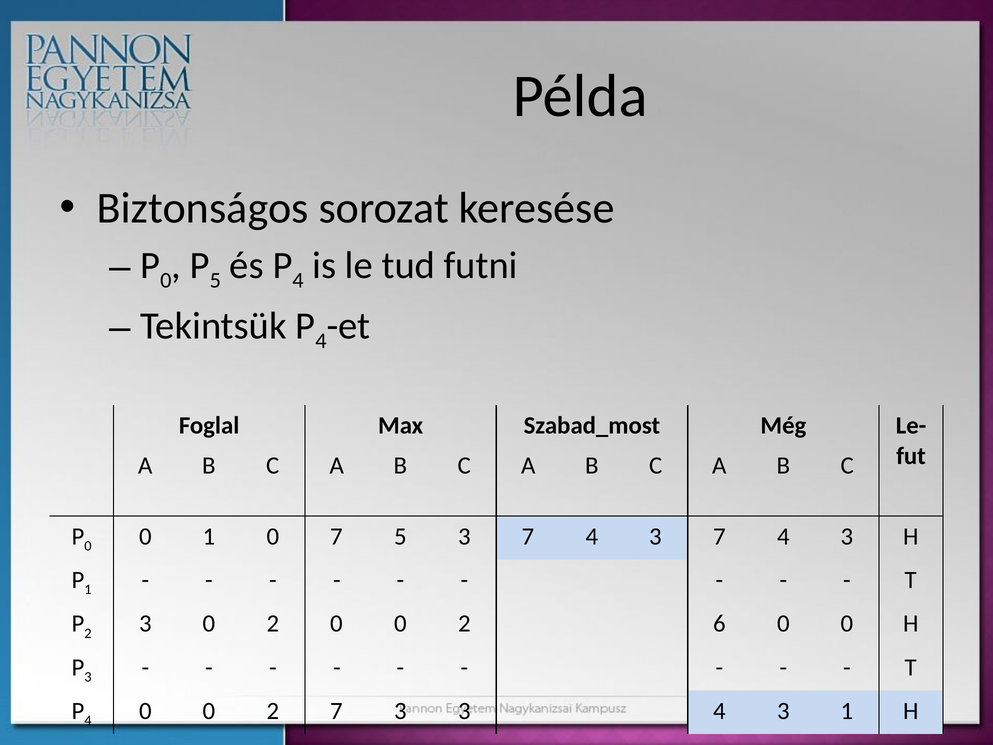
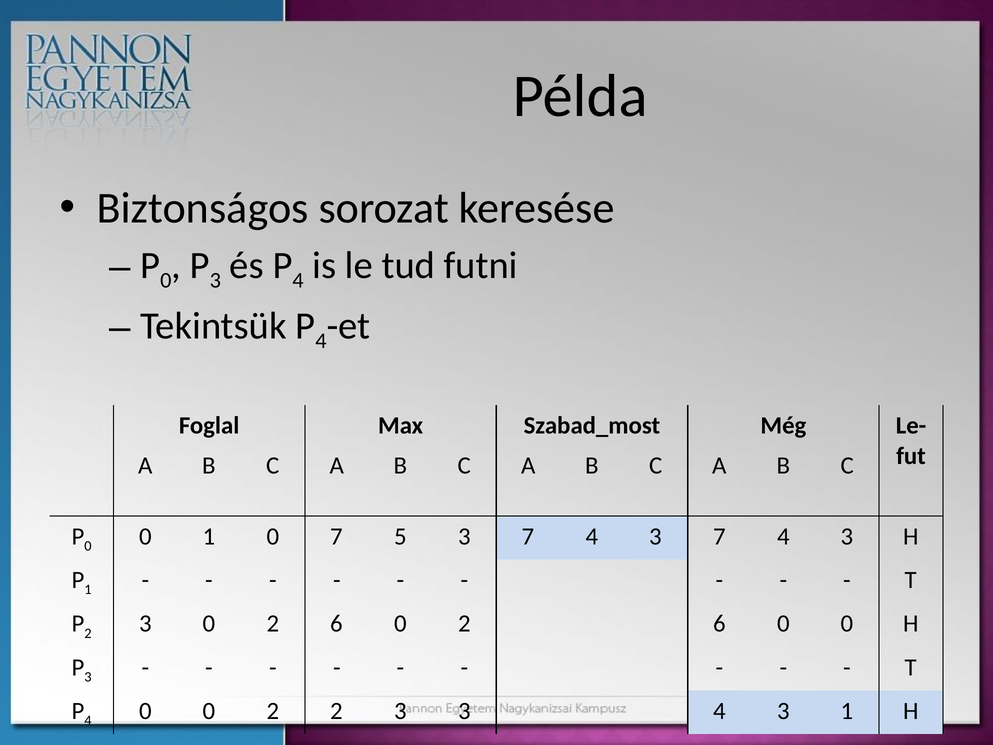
5 at (215, 280): 5 -> 3
3 0 2 0: 0 -> 6
2 7: 7 -> 2
